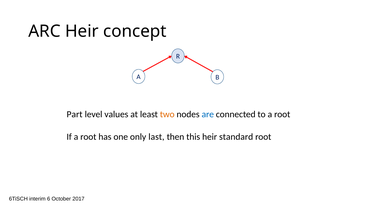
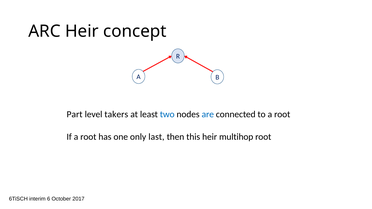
values: values -> takers
two colour: orange -> blue
standard: standard -> multihop
